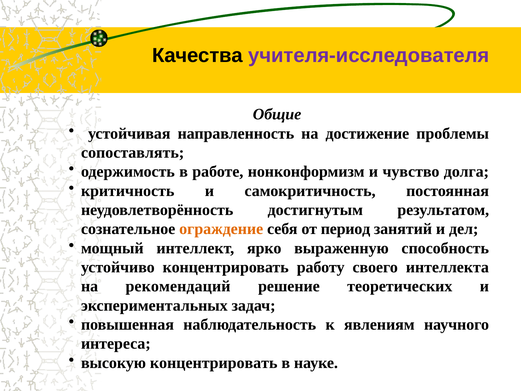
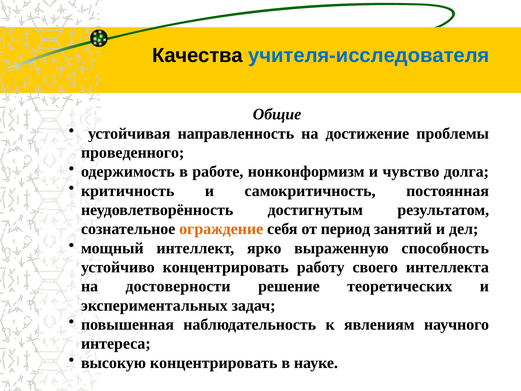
учителя-исследователя colour: purple -> blue
сопоставлять: сопоставлять -> проведенного
рекомендаций: рекомендаций -> достоверности
